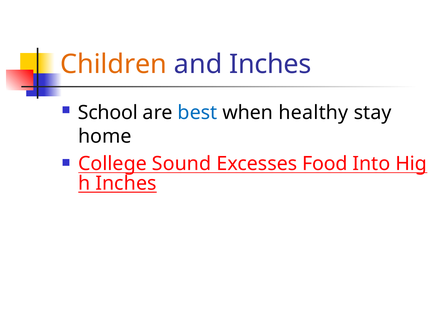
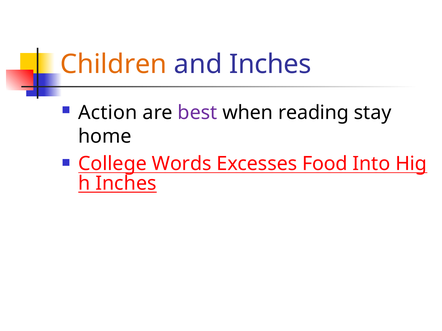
School: School -> Action
best colour: blue -> purple
healthy: healthy -> reading
Sound: Sound -> Words
